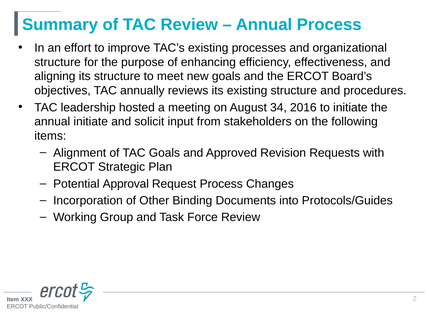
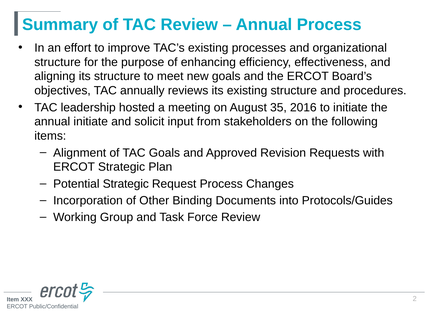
34: 34 -> 35
Potential Approval: Approval -> Strategic
